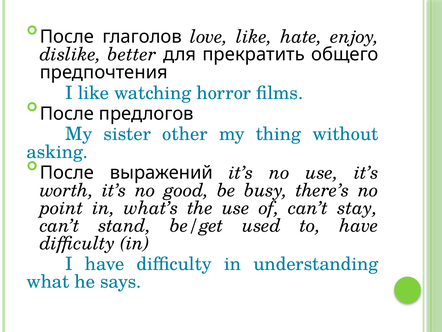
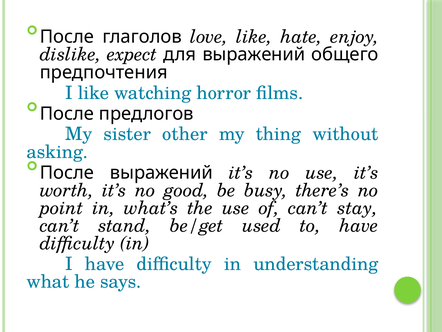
better: better -> expect
для прекратить: прекратить -> выражений
